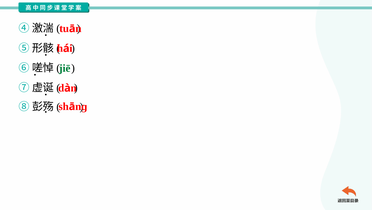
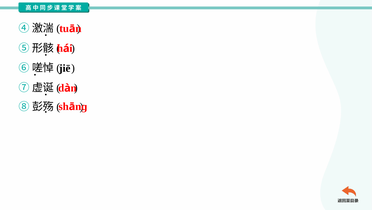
jiē colour: green -> black
